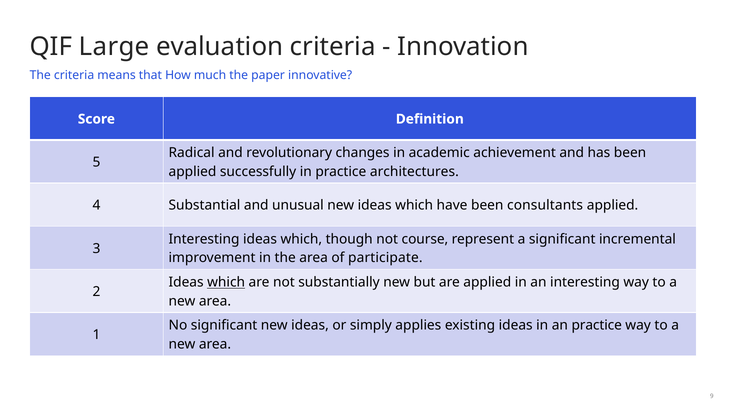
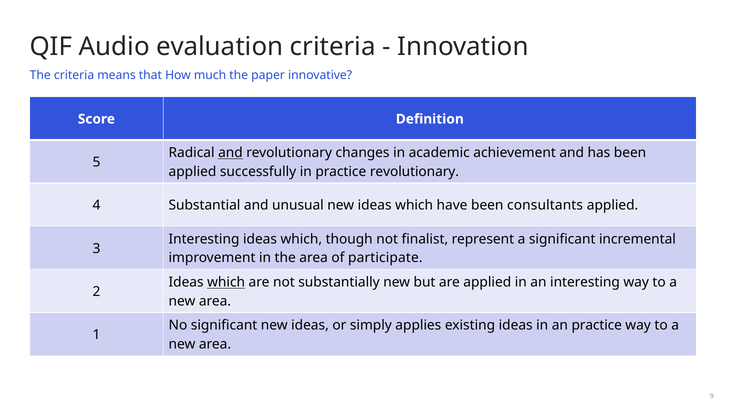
Large: Large -> Audio
and at (230, 153) underline: none -> present
practice architectures: architectures -> revolutionary
course: course -> finalist
